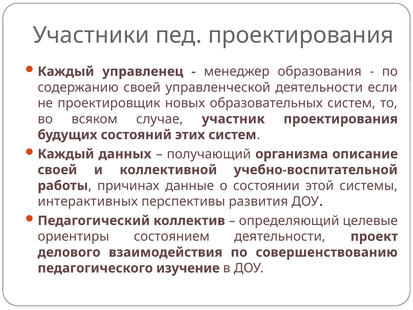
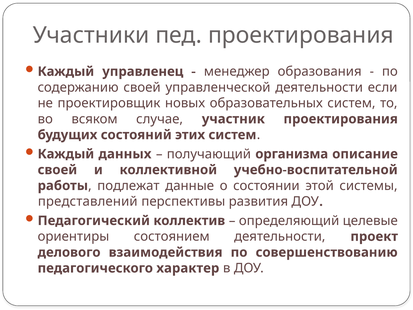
причинах: причинах -> подлежат
интерактивных: интерактивных -> представлений
изучение: изучение -> характер
